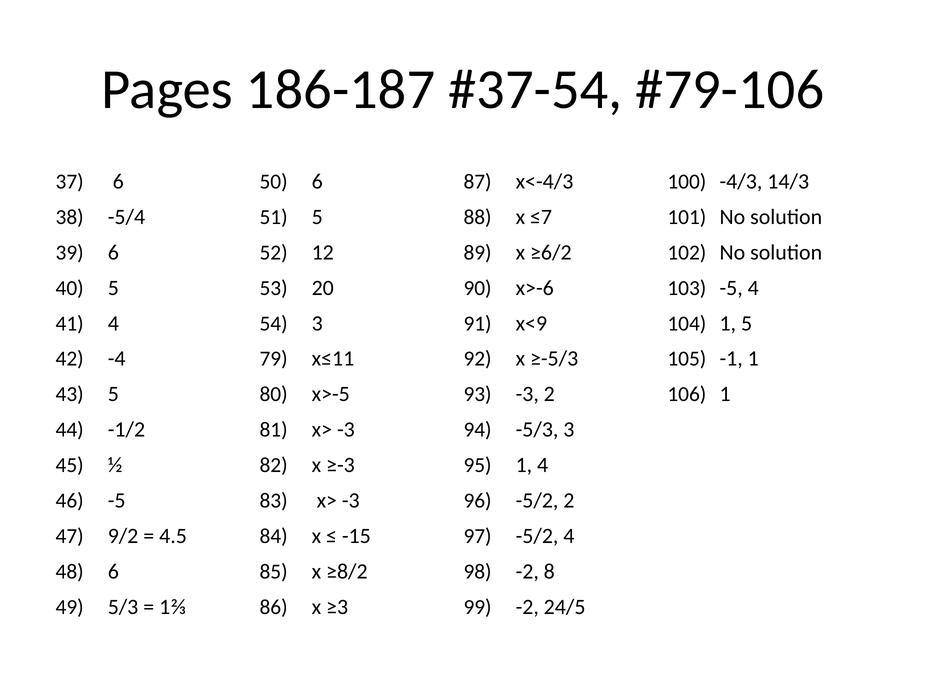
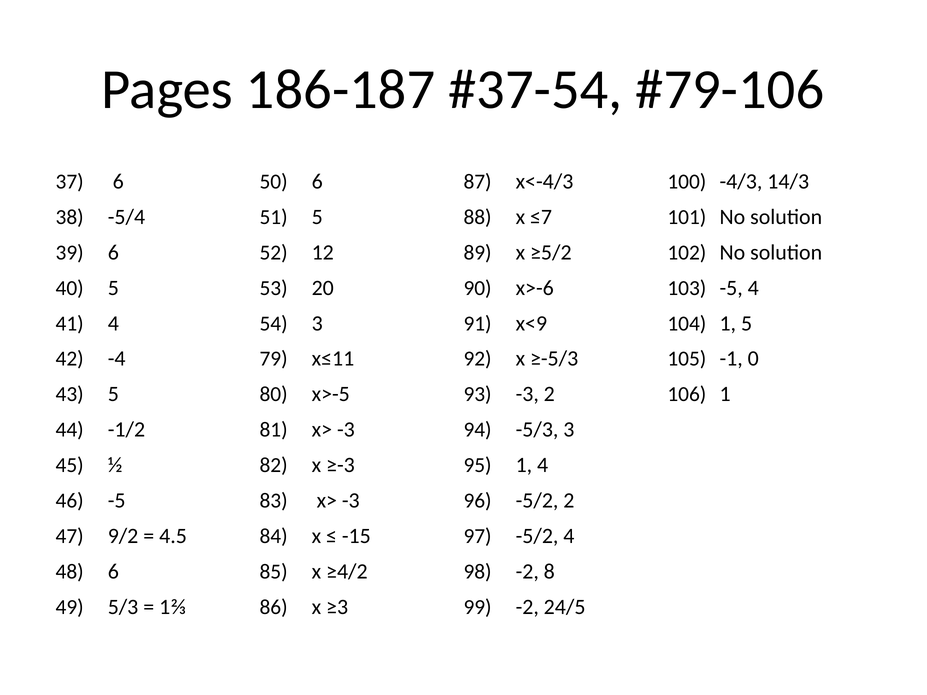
≥6/2: ≥6/2 -> ≥5/2
-1 1: 1 -> 0
≥8/2: ≥8/2 -> ≥4/2
